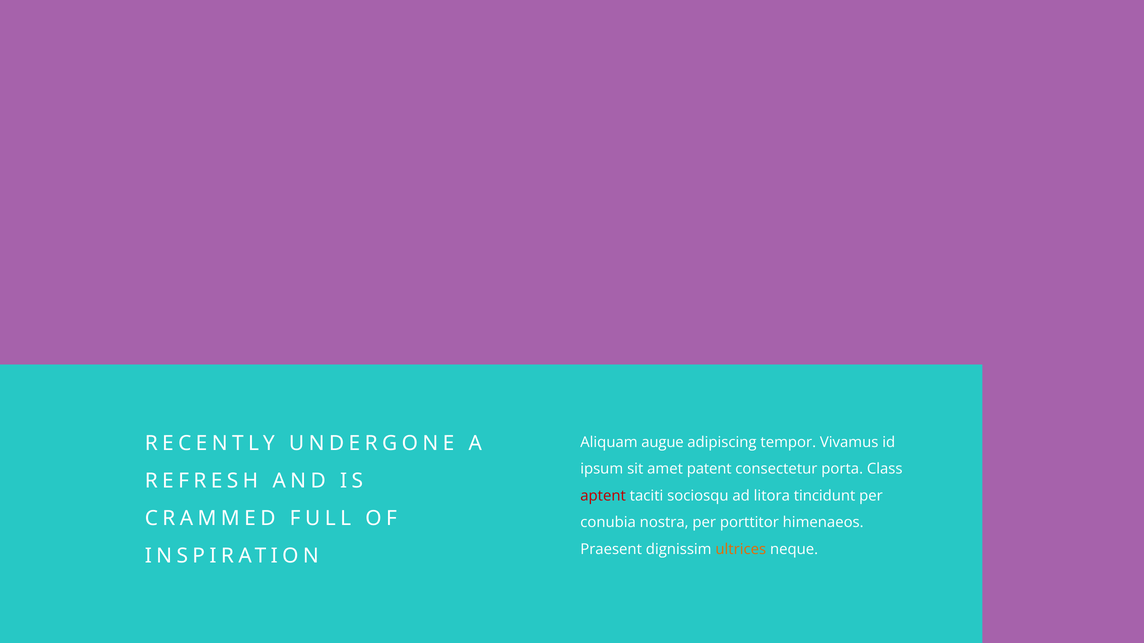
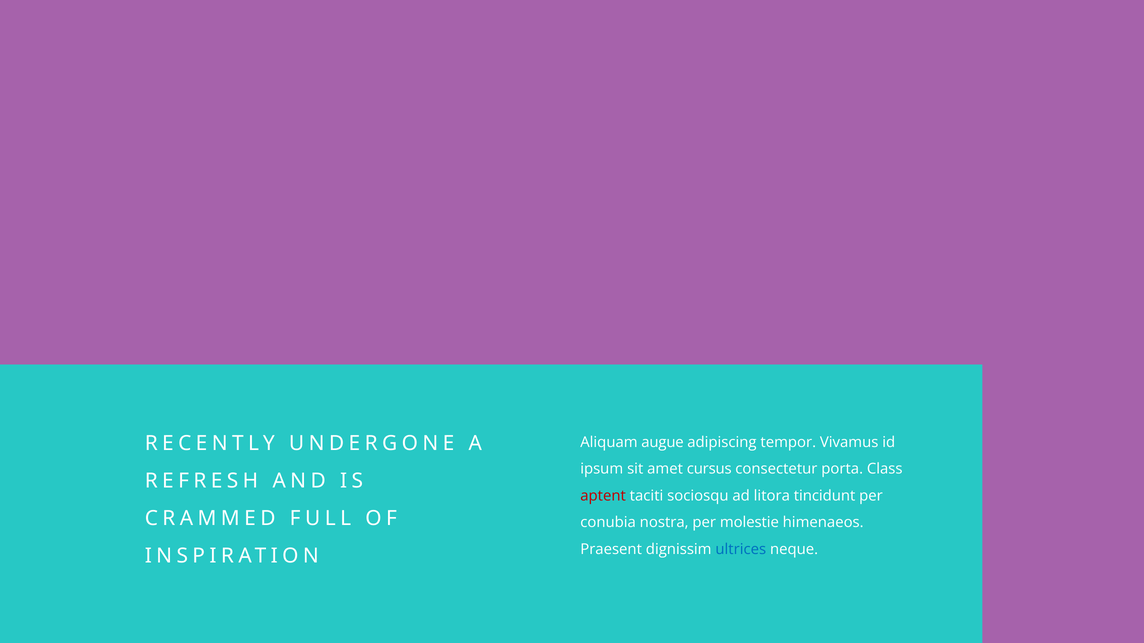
patent: patent -> cursus
porttitor: porttitor -> molestie
ultrices colour: orange -> blue
